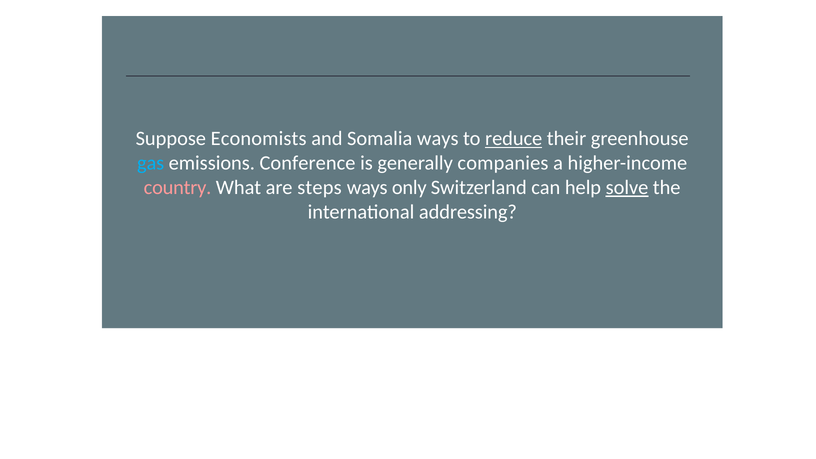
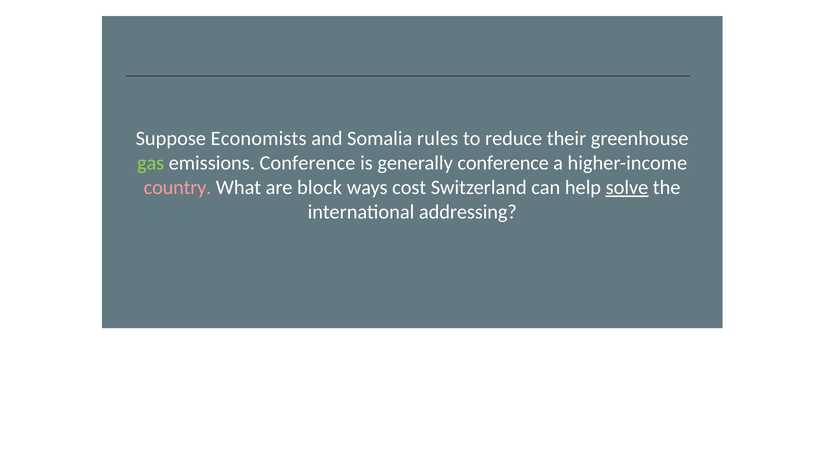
Somalia ways: ways -> rules
reduce underline: present -> none
gas colour: light blue -> light green
generally companies: companies -> conference
steps: steps -> block
only: only -> cost
